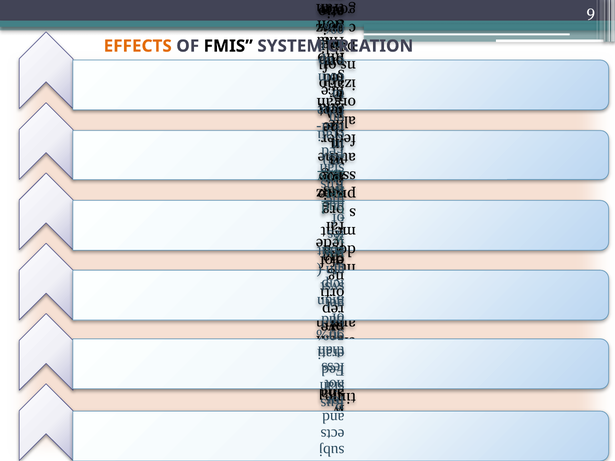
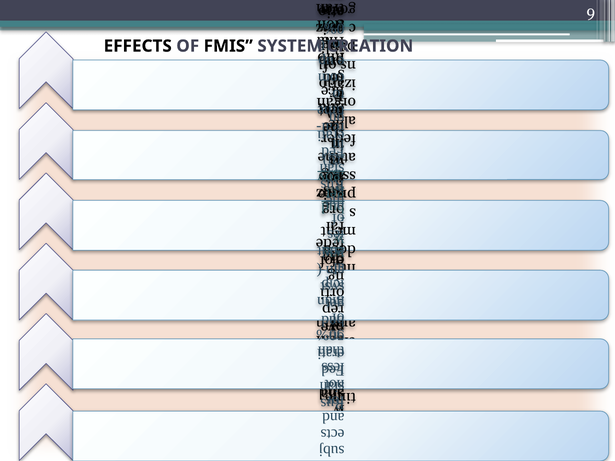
EFFECTS colour: orange -> black
